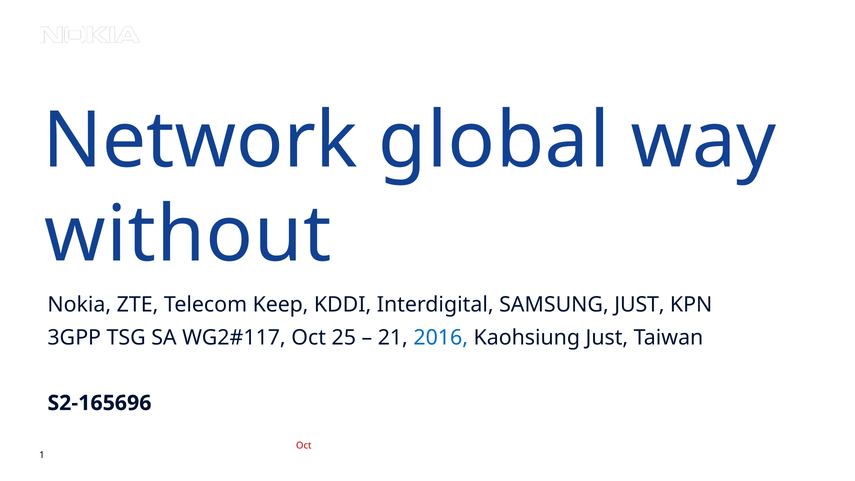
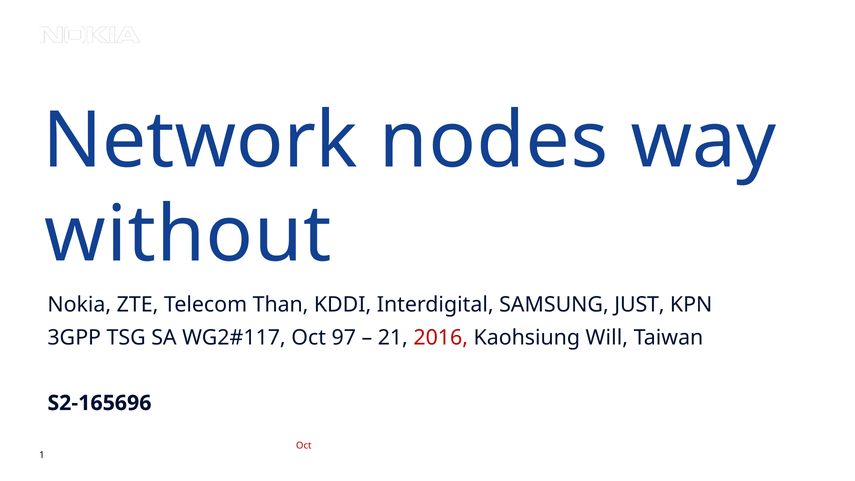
global: global -> nodes
Keep: Keep -> Than
25: 25 -> 97
2016 at (441, 337) colour: blue -> red
Kaohsiung Just: Just -> Will
